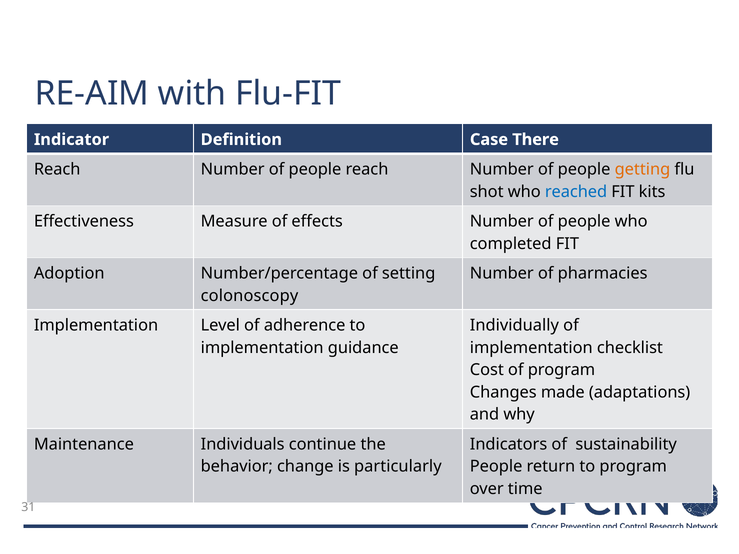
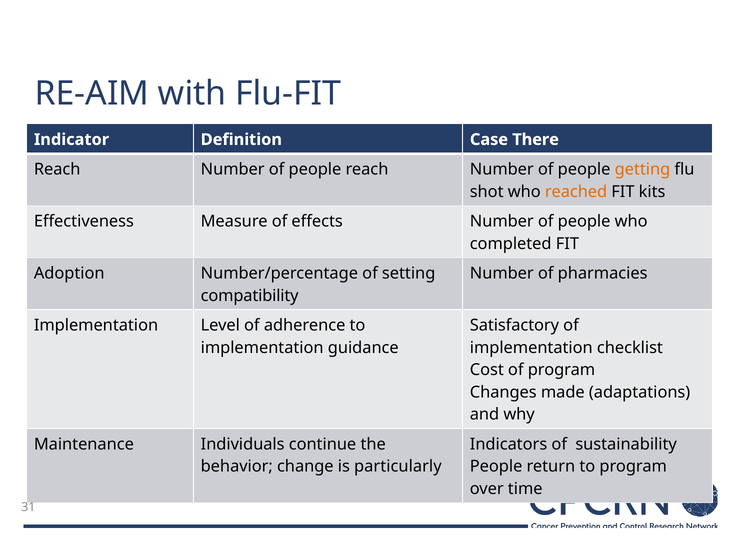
reached colour: blue -> orange
colonoscopy: colonoscopy -> compatibility
Individually: Individually -> Satisfactory
